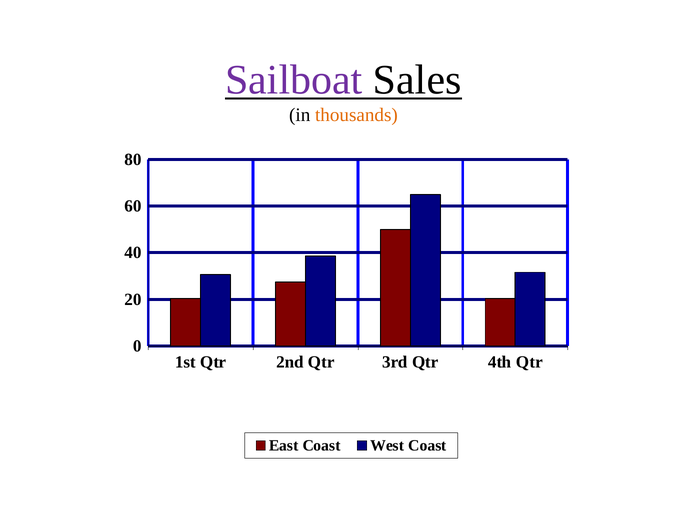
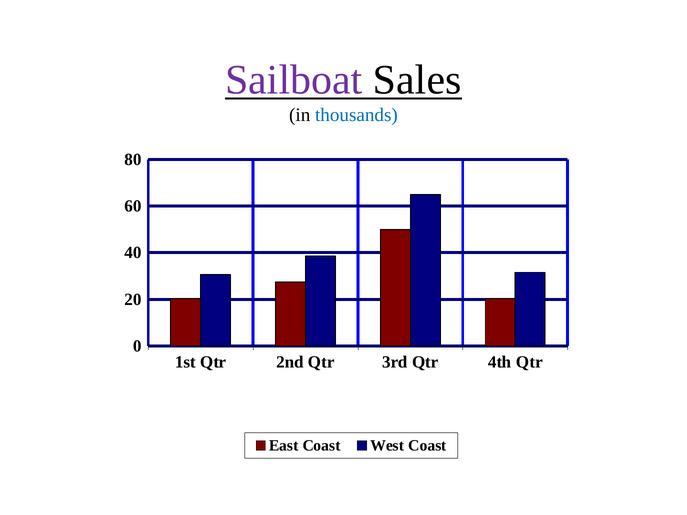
thousands colour: orange -> blue
